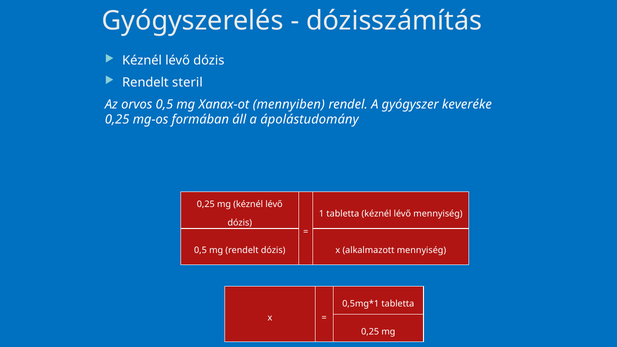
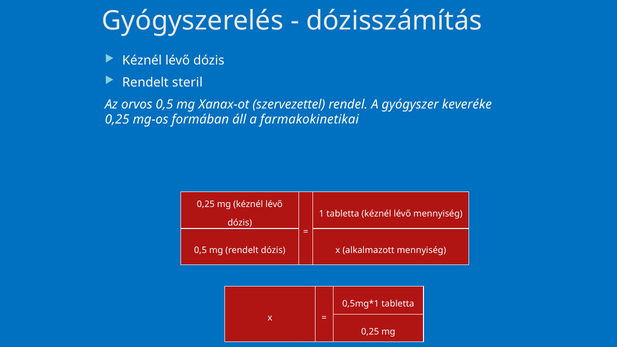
mennyiben: mennyiben -> szervezettel
ápolástudomány: ápolástudomány -> farmakokinetikai
